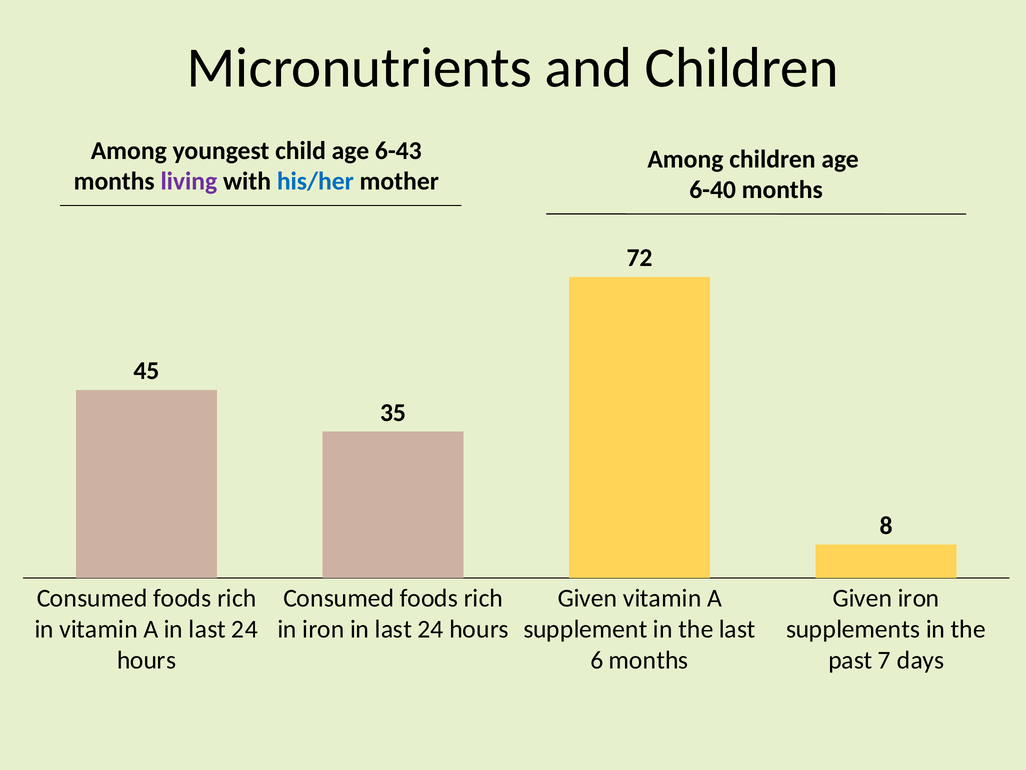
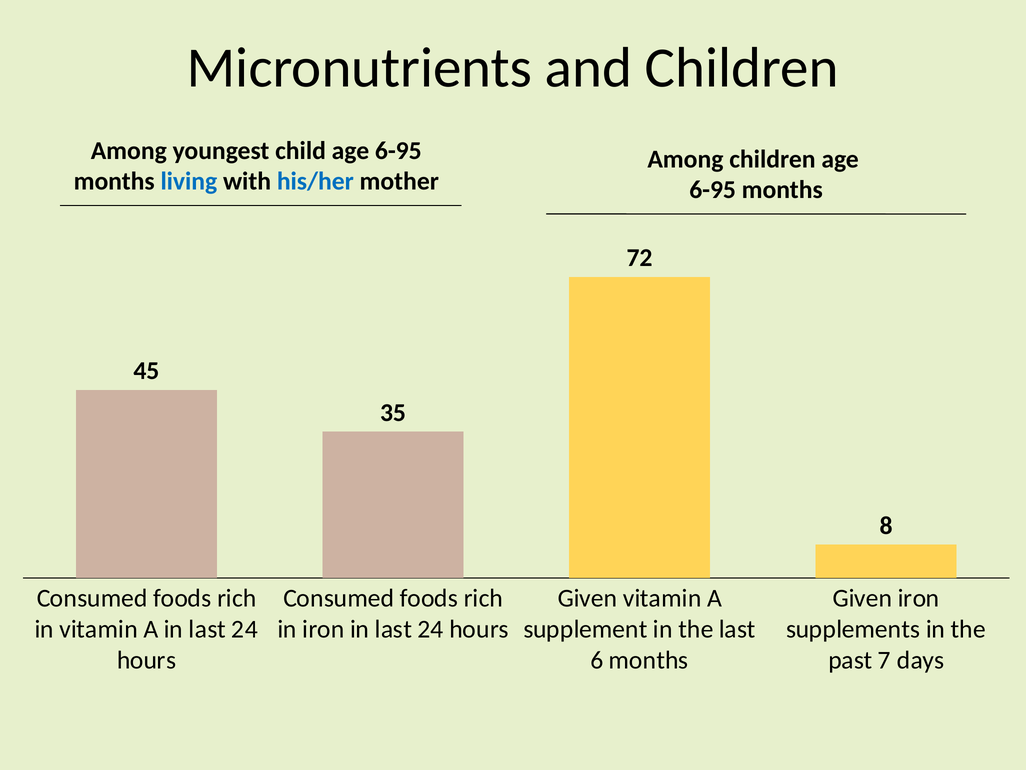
child age 6-43: 6-43 -> 6-95
living colour: purple -> blue
6-40 at (713, 190): 6-40 -> 6-95
